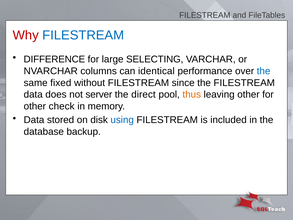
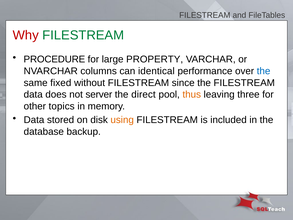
FILESTREAM at (83, 35) colour: blue -> green
DIFFERENCE: DIFFERENCE -> PROCEDURE
SELECTING: SELECTING -> PROPERTY
leaving other: other -> three
check: check -> topics
using colour: blue -> orange
